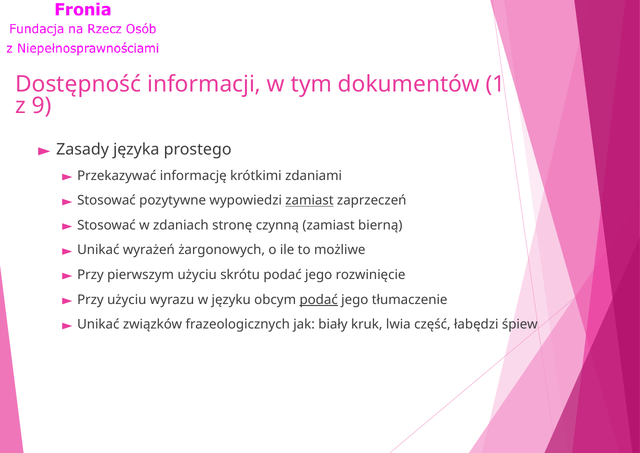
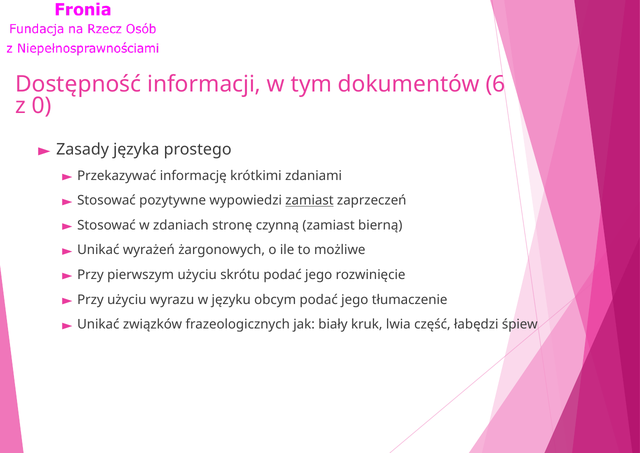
1: 1 -> 6
9: 9 -> 0
podać at (319, 299) underline: present -> none
